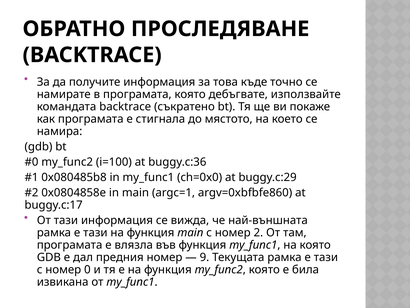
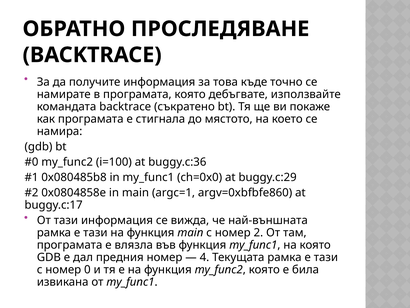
9: 9 -> 4
